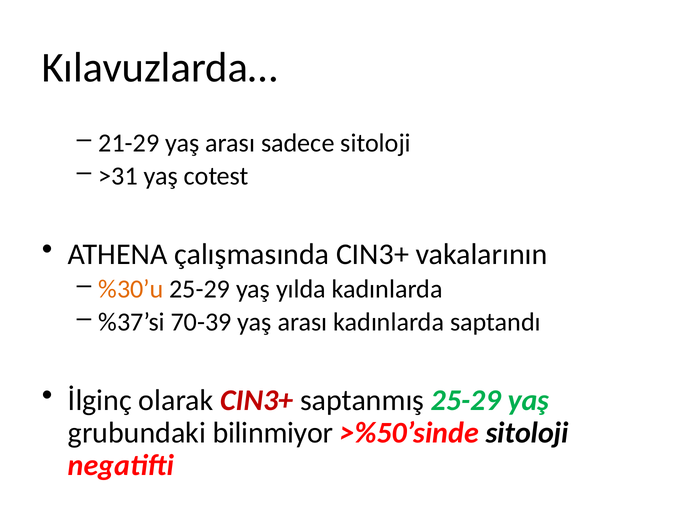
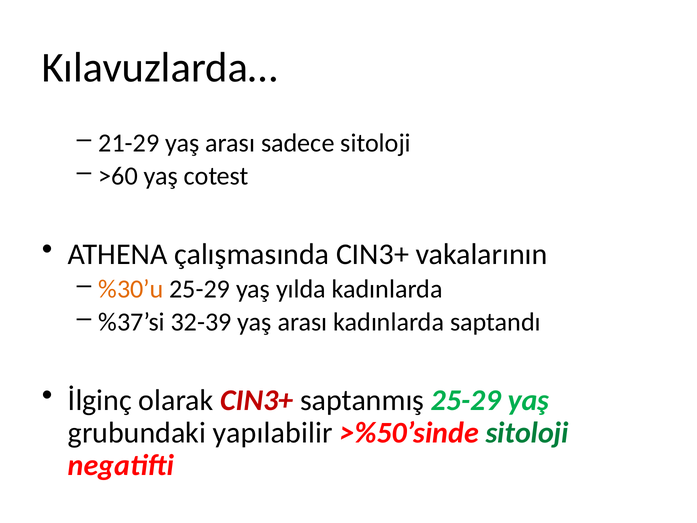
>31: >31 -> >60
70-39: 70-39 -> 32-39
bilinmiyor: bilinmiyor -> yapılabilir
sitoloji at (527, 432) colour: black -> green
